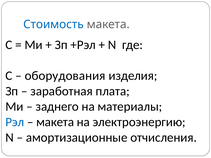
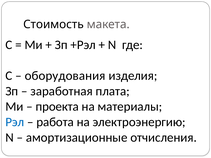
Стоимость colour: blue -> black
заднего: заднего -> проекта
макета at (55, 122): макета -> работа
